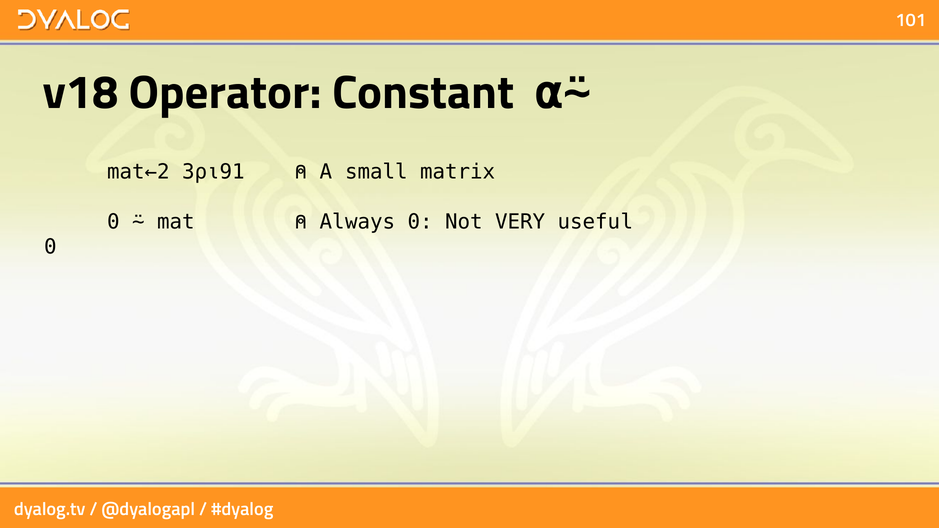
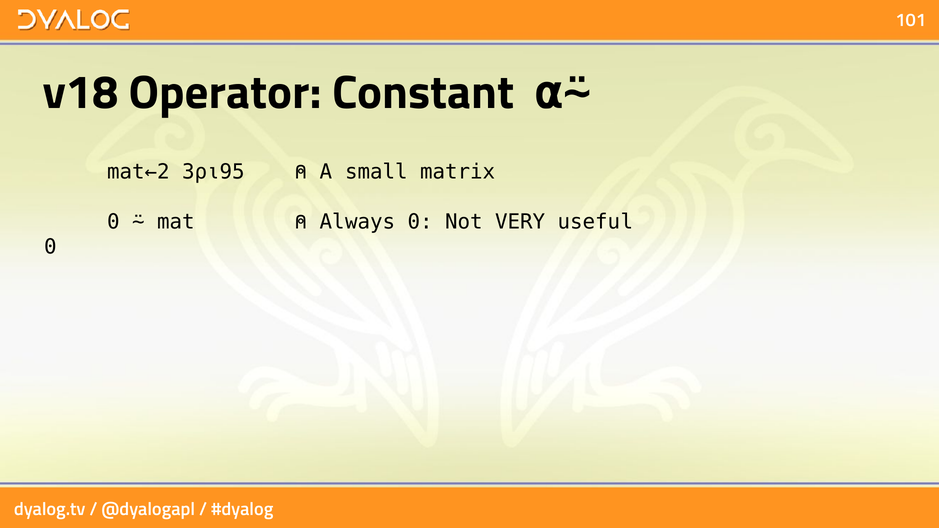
3⍴⍳91: 3⍴⍳91 -> 3⍴⍳95
